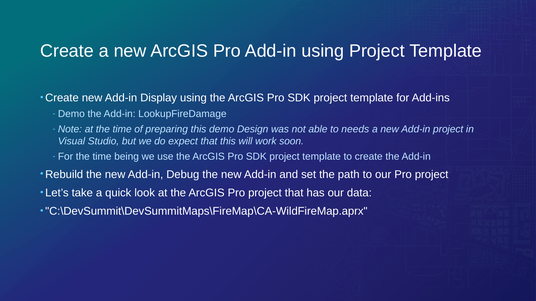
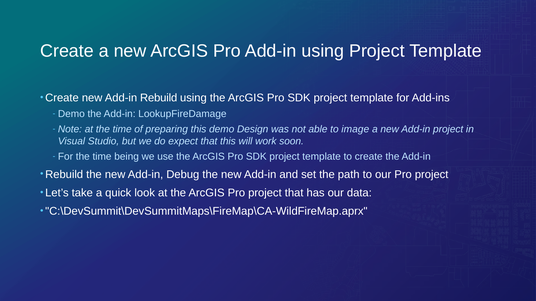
new Add-in Display: Display -> Rebuild
needs: needs -> image
